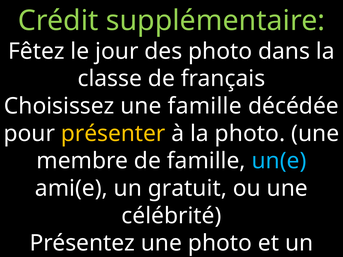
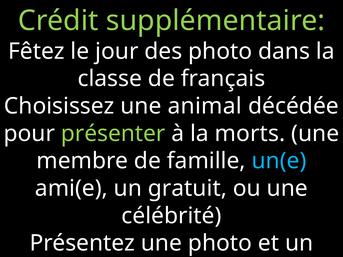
une famille: famille -> animal
présenter colour: yellow -> light green
la photo: photo -> morts
